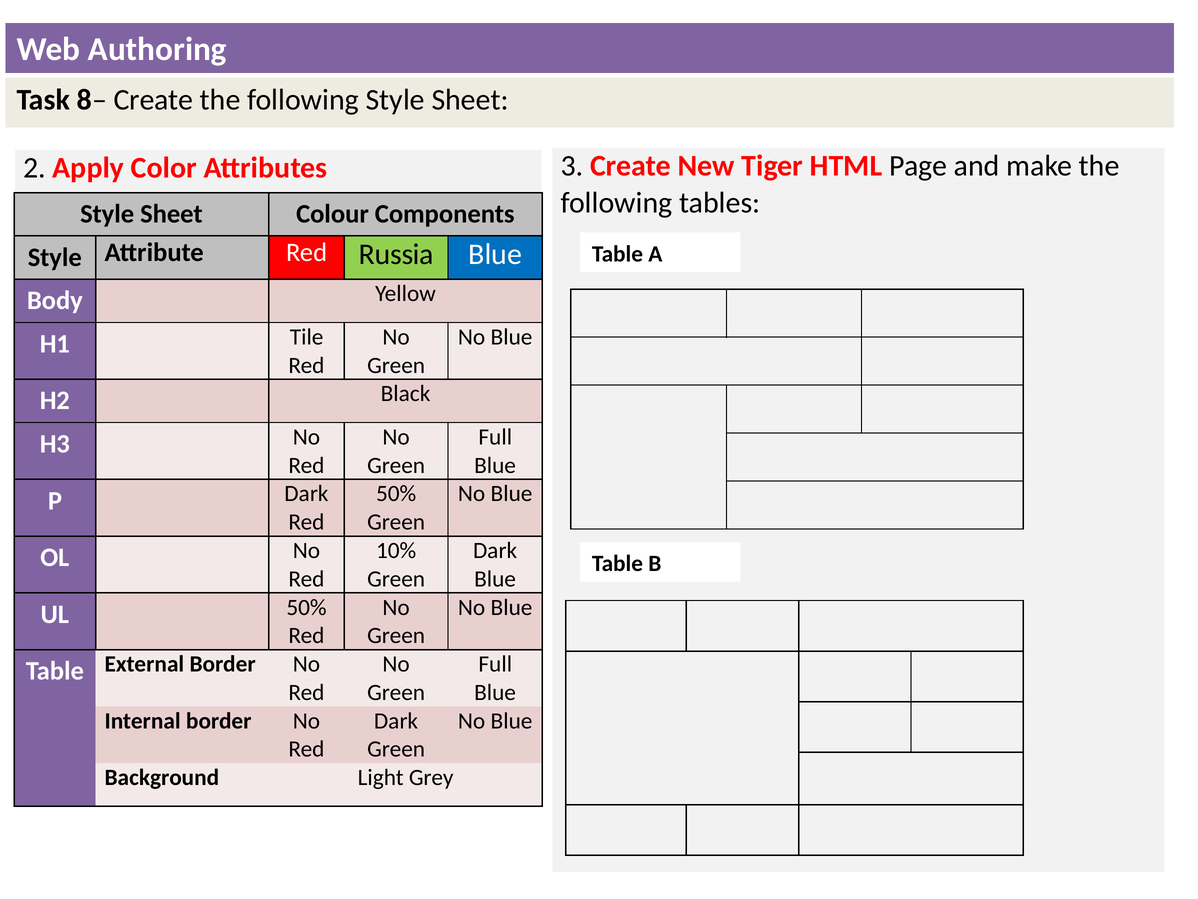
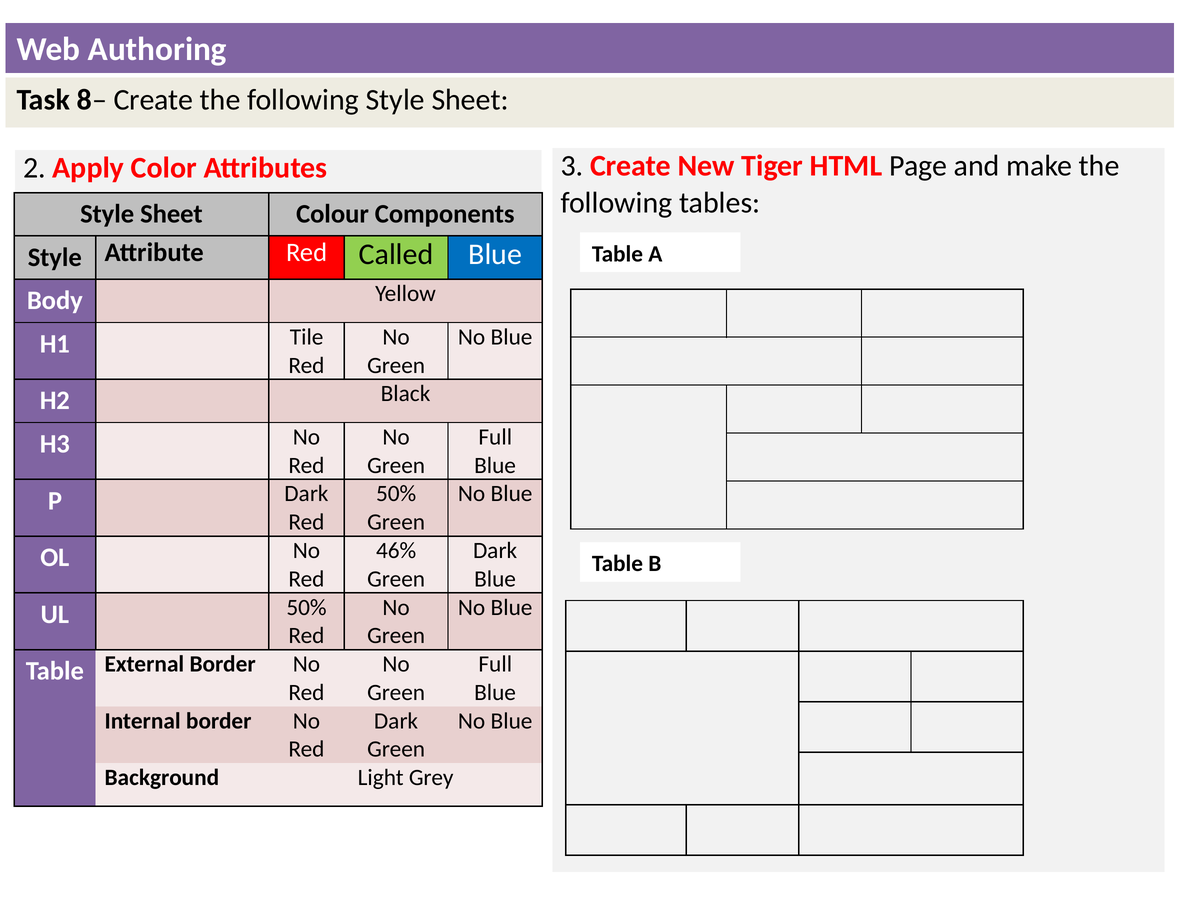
Russia: Russia -> Called
10%: 10% -> 46%
